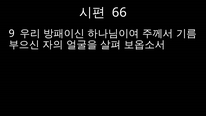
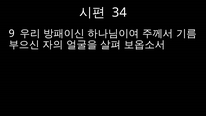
66: 66 -> 34
